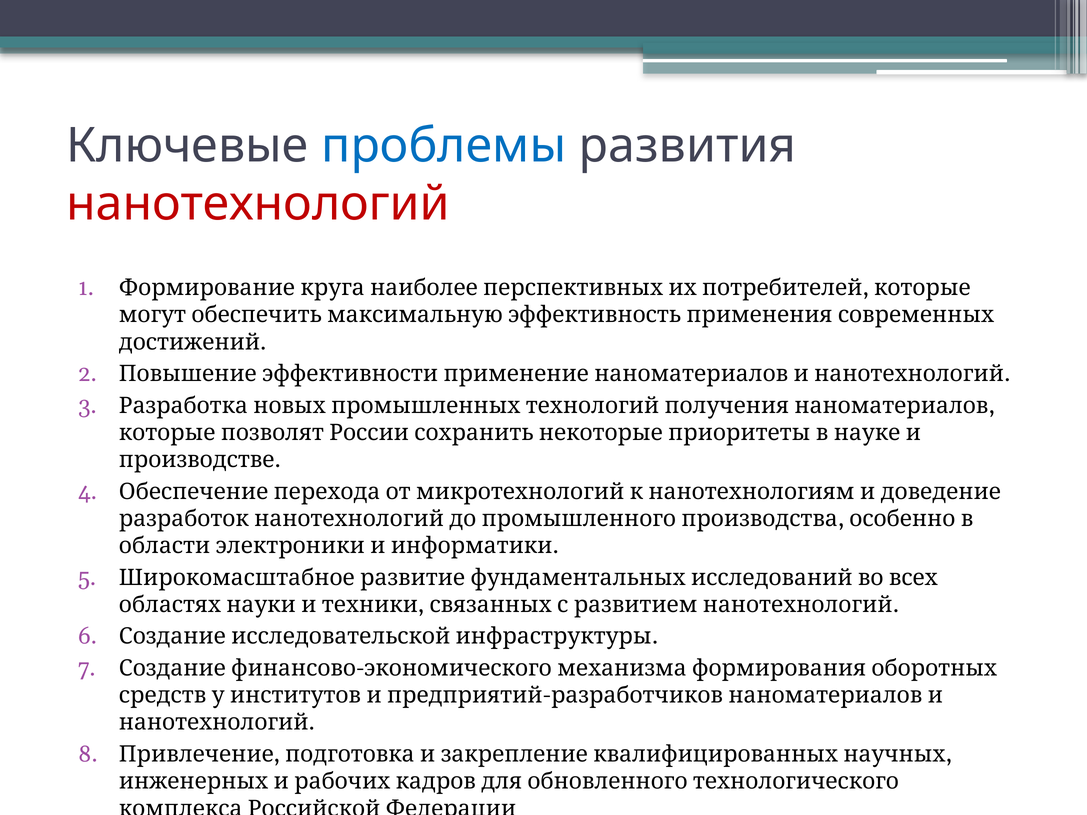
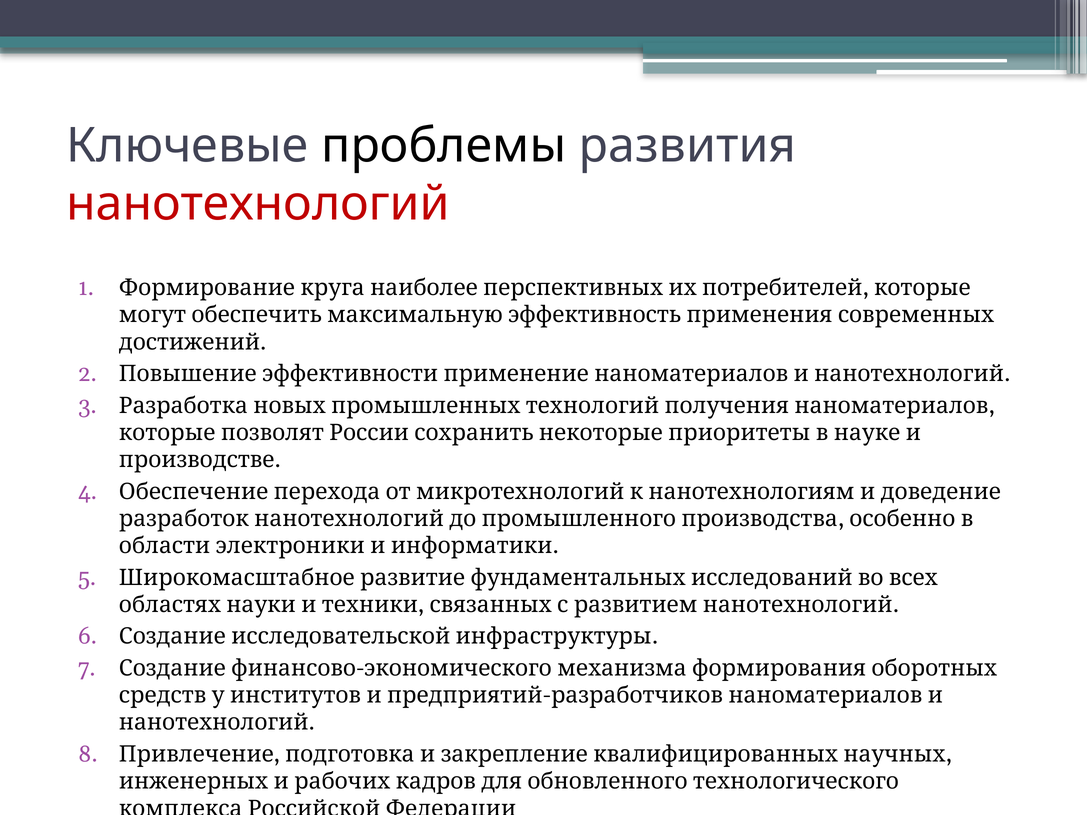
проблемы colour: blue -> black
